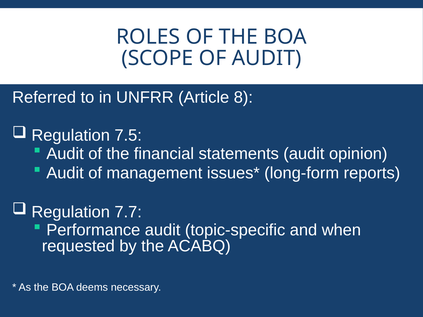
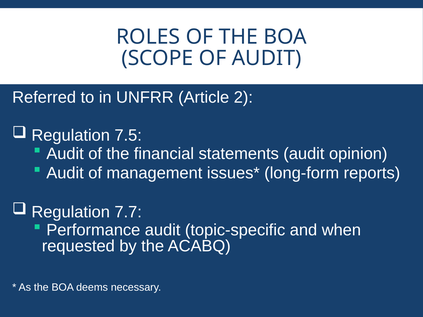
8: 8 -> 2
